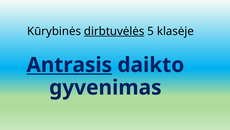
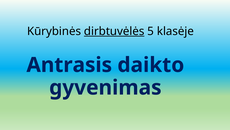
Antrasis underline: present -> none
